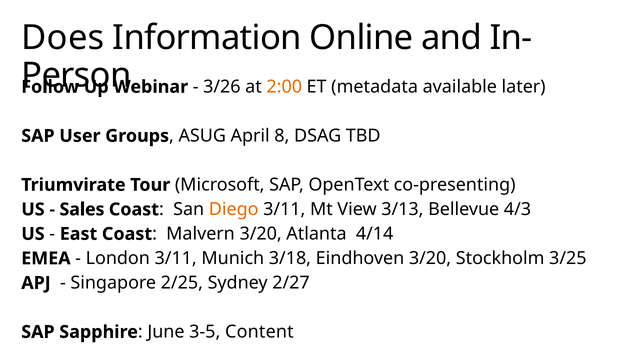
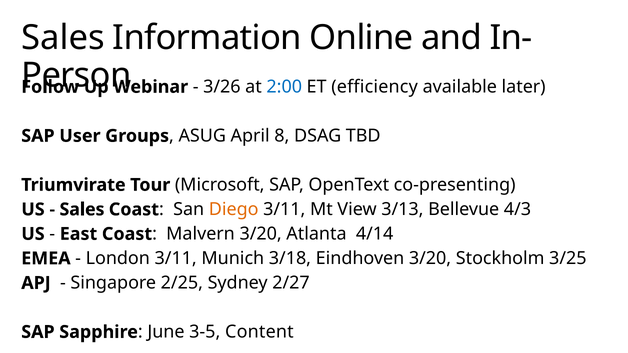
Does at (63, 38): Does -> Sales
2:00 colour: orange -> blue
metadata: metadata -> efficiency
